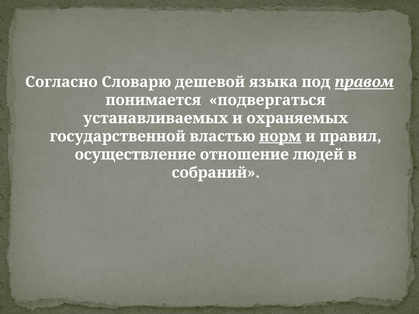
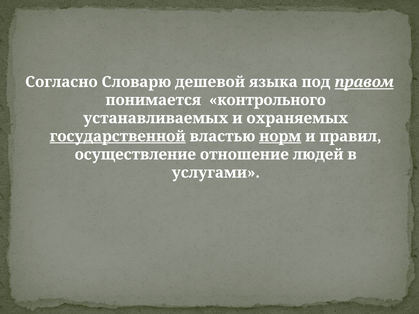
подвергаться: подвергаться -> контрольного
государственной underline: none -> present
собраний: собраний -> услугами
